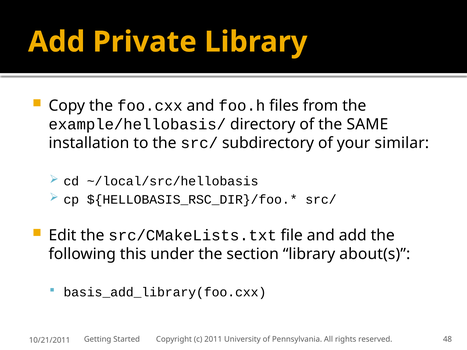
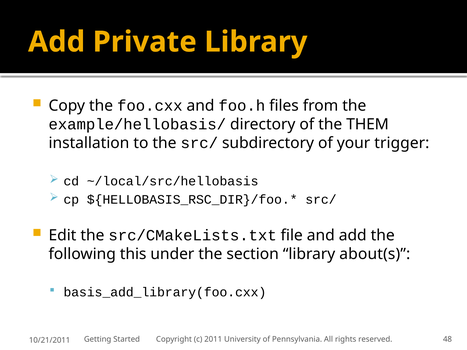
SAME: SAME -> THEM
similar: similar -> trigger
